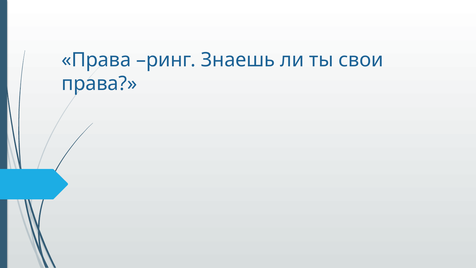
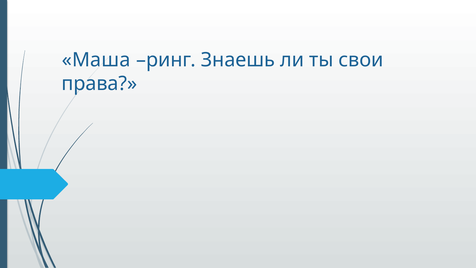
Права at (96, 60): Права -> Маша
